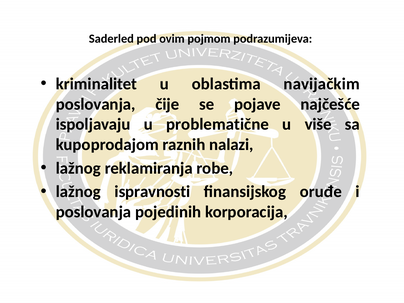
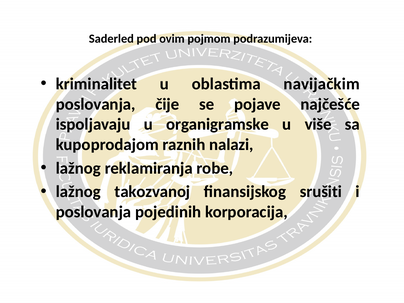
problematične: problematične -> organigramske
ispravnosti: ispravnosti -> takozvanoj
oruđe: oruđe -> srušiti
